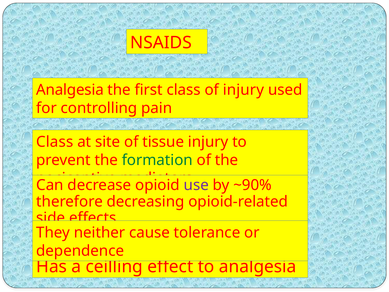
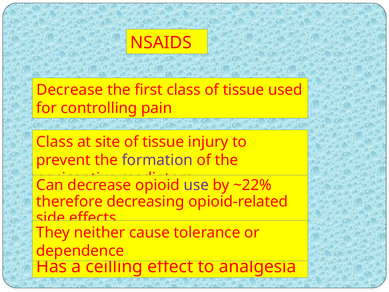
Analgesia at (70, 90): Analgesia -> Decrease
class of injury: injury -> tissue
formation colour: green -> purple
~90%: ~90% -> ~22%
